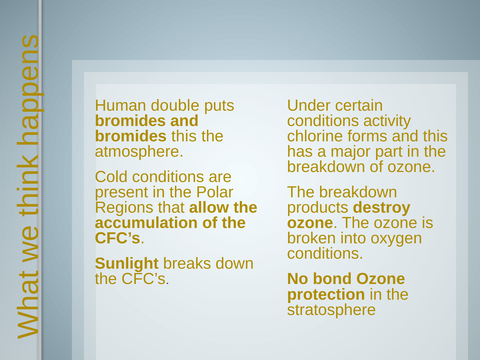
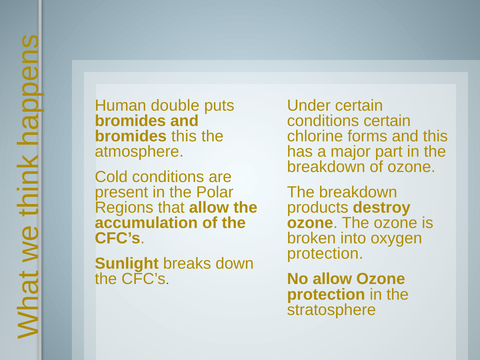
conditions activity: activity -> certain
conditions at (325, 254): conditions -> protection
No bond: bond -> allow
